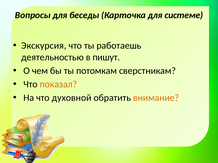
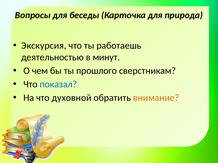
системе: системе -> природа
пишут: пишут -> минут
потомкам: потомкам -> прошлого
показал colour: orange -> blue
